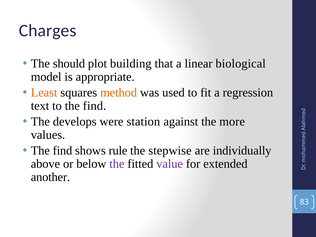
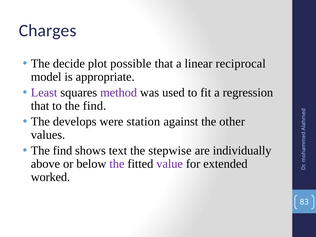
should: should -> decide
building: building -> possible
biological: biological -> reciprocal
Least colour: orange -> purple
method colour: orange -> purple
text at (40, 106): text -> that
more: more -> other
rule: rule -> text
another: another -> worked
